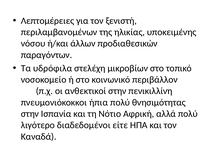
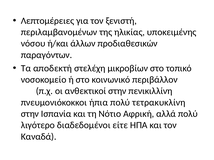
υδρόφιλα: υδρόφιλα -> αποδεκτή
θνησιμότητας: θνησιμότητας -> τετρακυκλίνη
